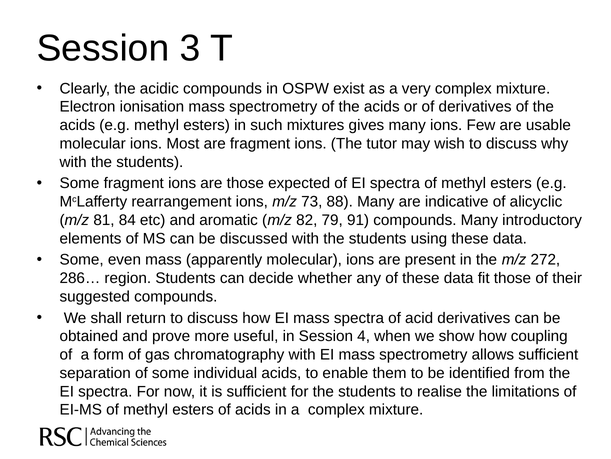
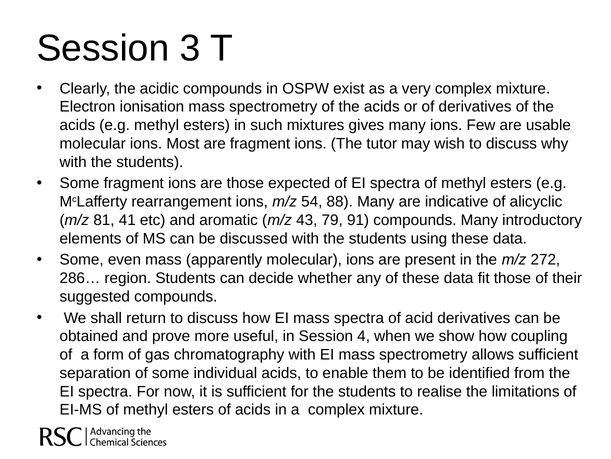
73: 73 -> 54
84: 84 -> 41
82: 82 -> 43
